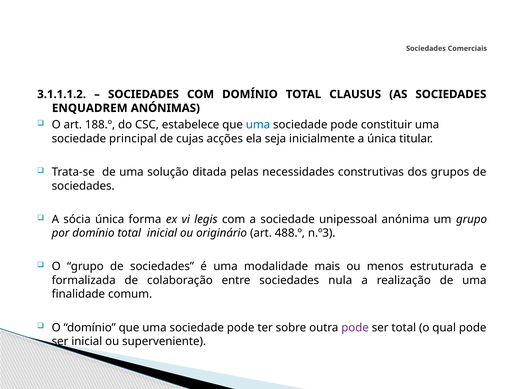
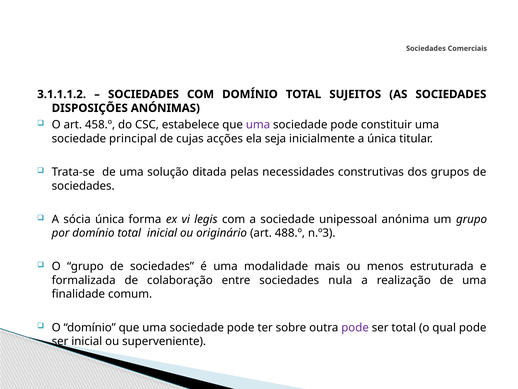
CLAUSUS: CLAUSUS -> SUJEITOS
ENQUADREM: ENQUADREM -> DISPOSIÇÕES
188.º: 188.º -> 458.º
uma at (258, 125) colour: blue -> purple
